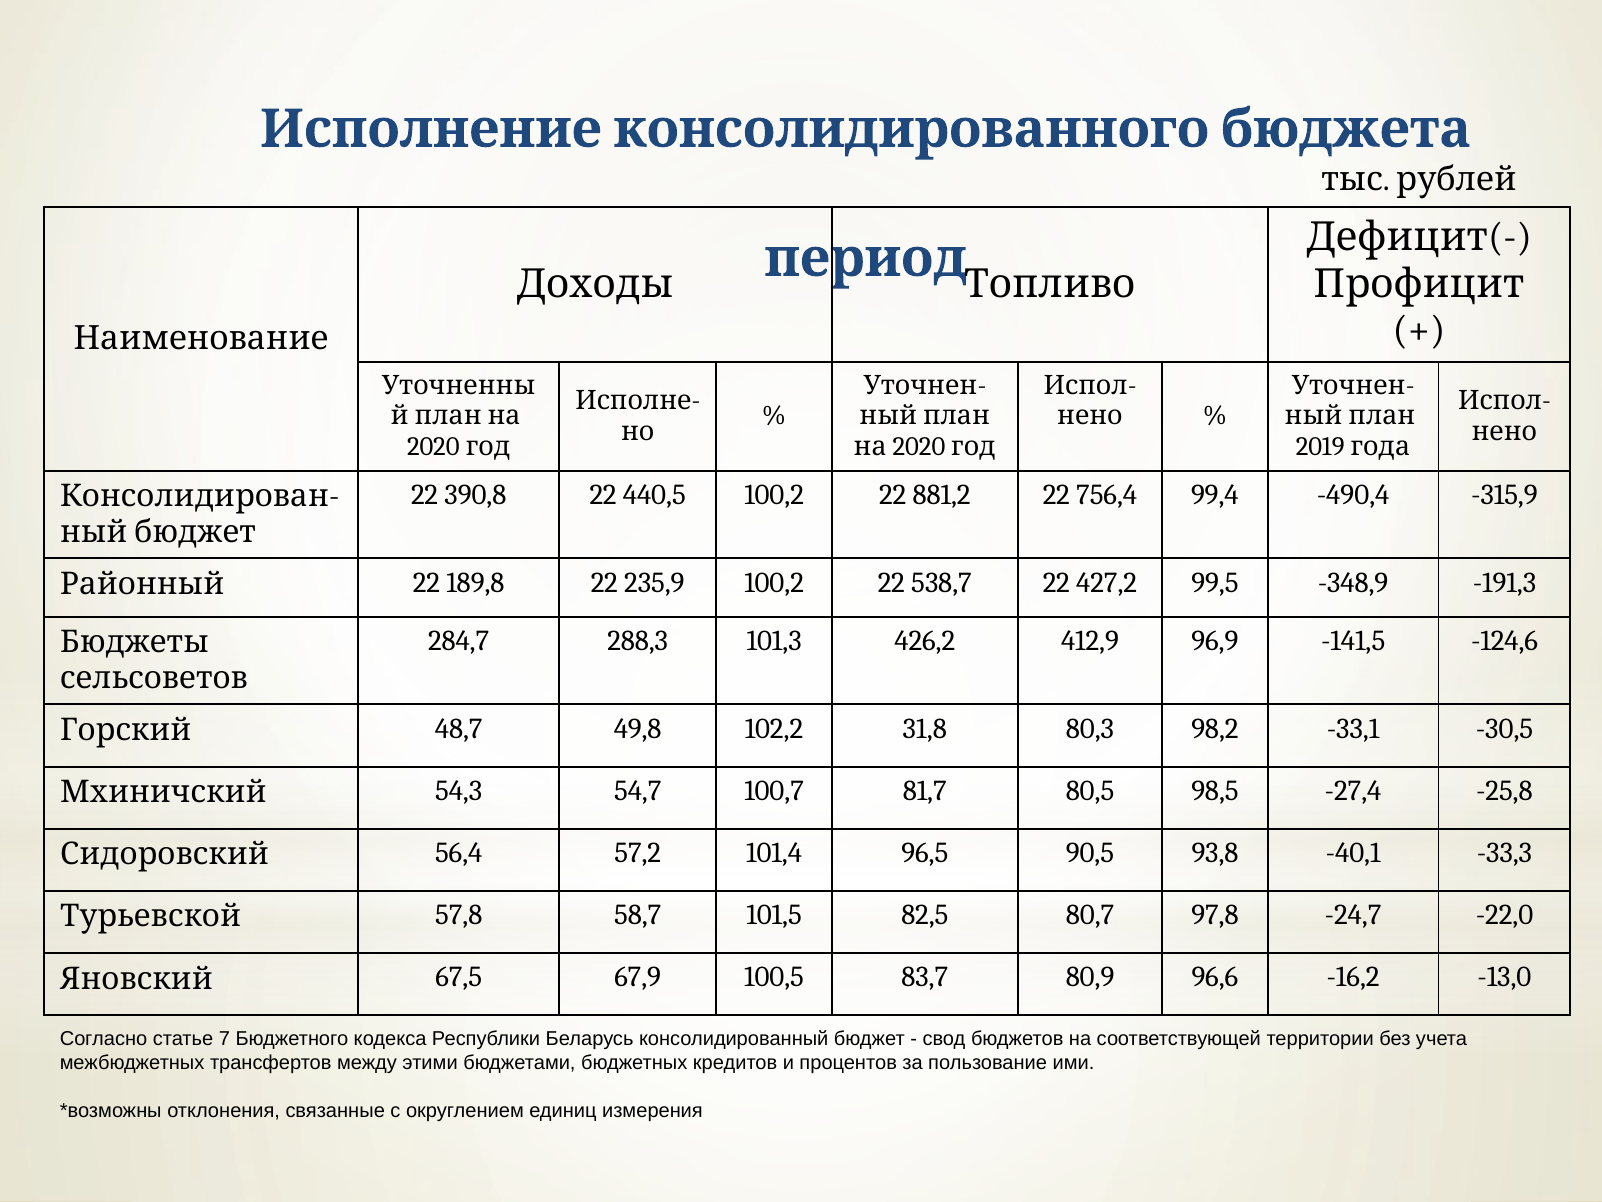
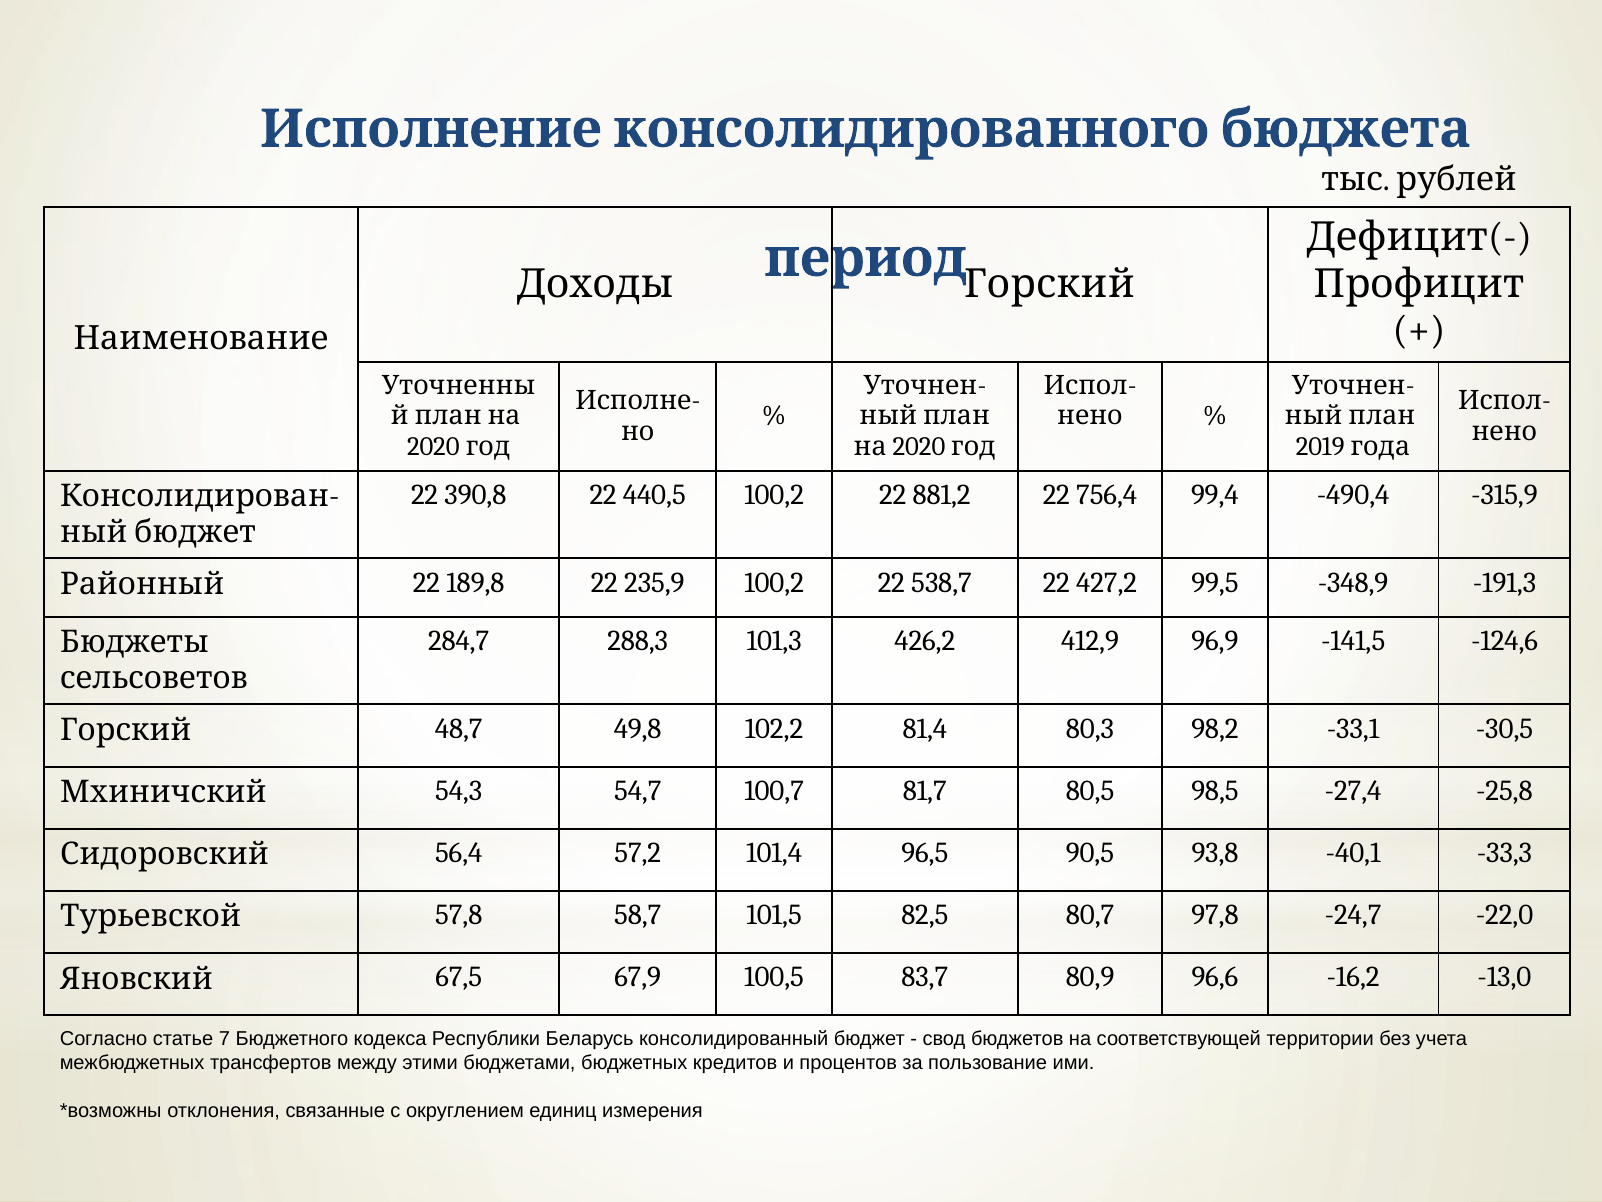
Доходы Топливо: Топливо -> Горский
31,8: 31,8 -> 81,4
